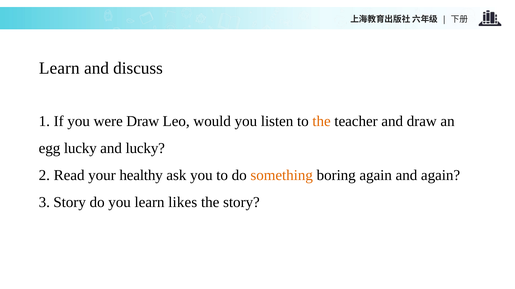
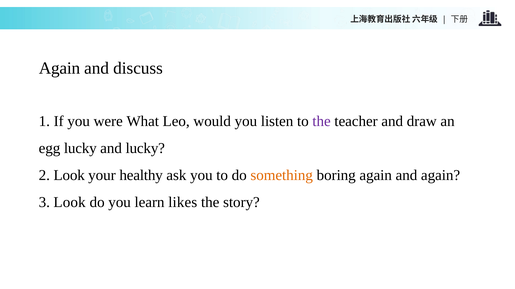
Learn at (59, 68): Learn -> Again
were Draw: Draw -> What
the at (322, 121) colour: orange -> purple
2 Read: Read -> Look
3 Story: Story -> Look
